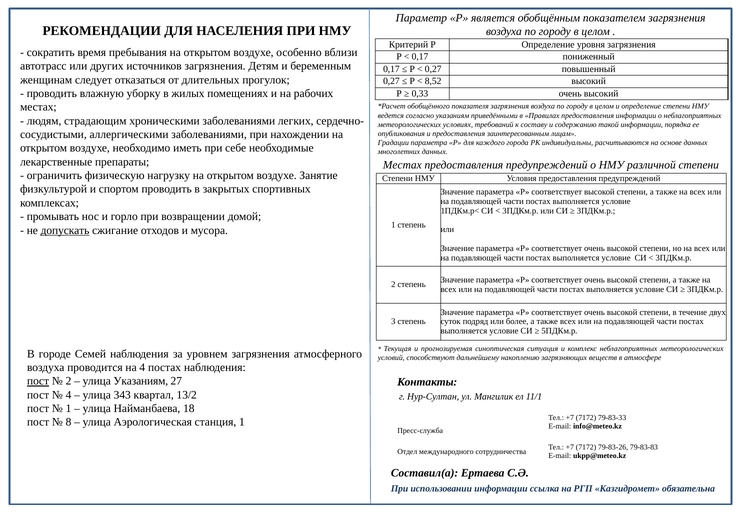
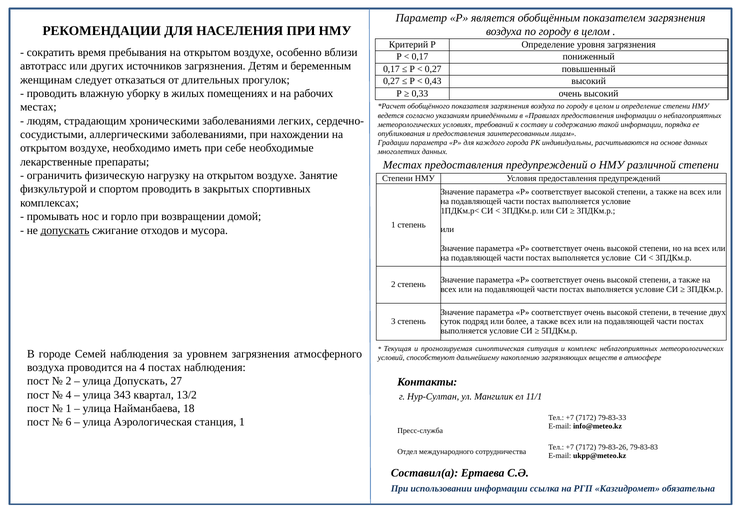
8,52: 8,52 -> 0,43
пост at (38, 381) underline: present -> none
улица Указаниям: Указаниям -> Допускать
8: 8 -> 6
